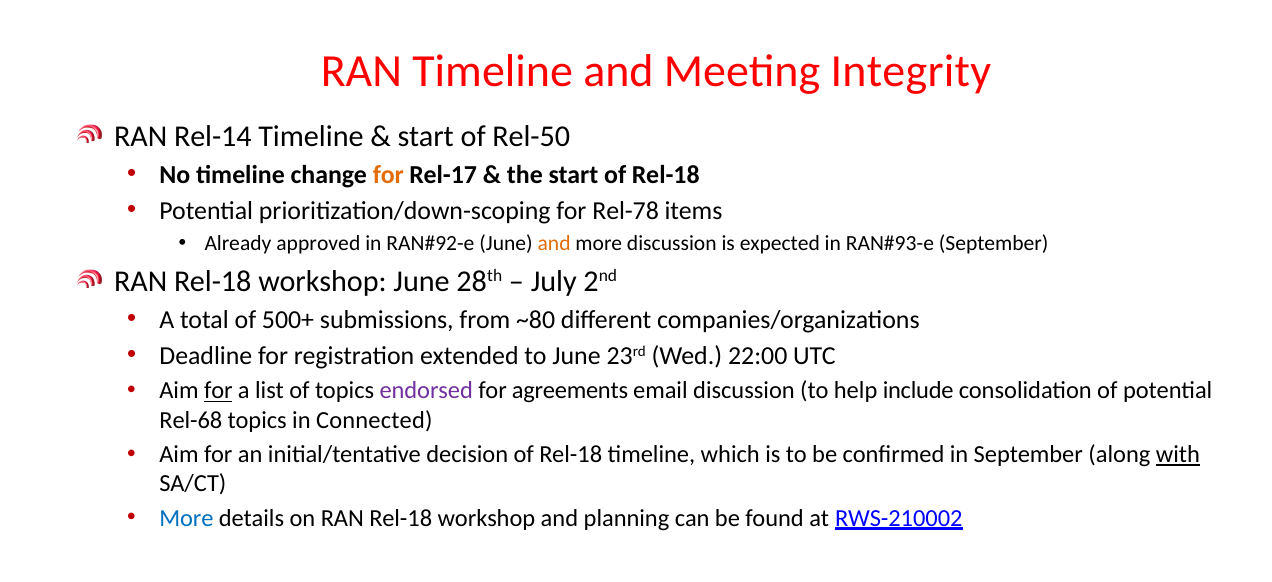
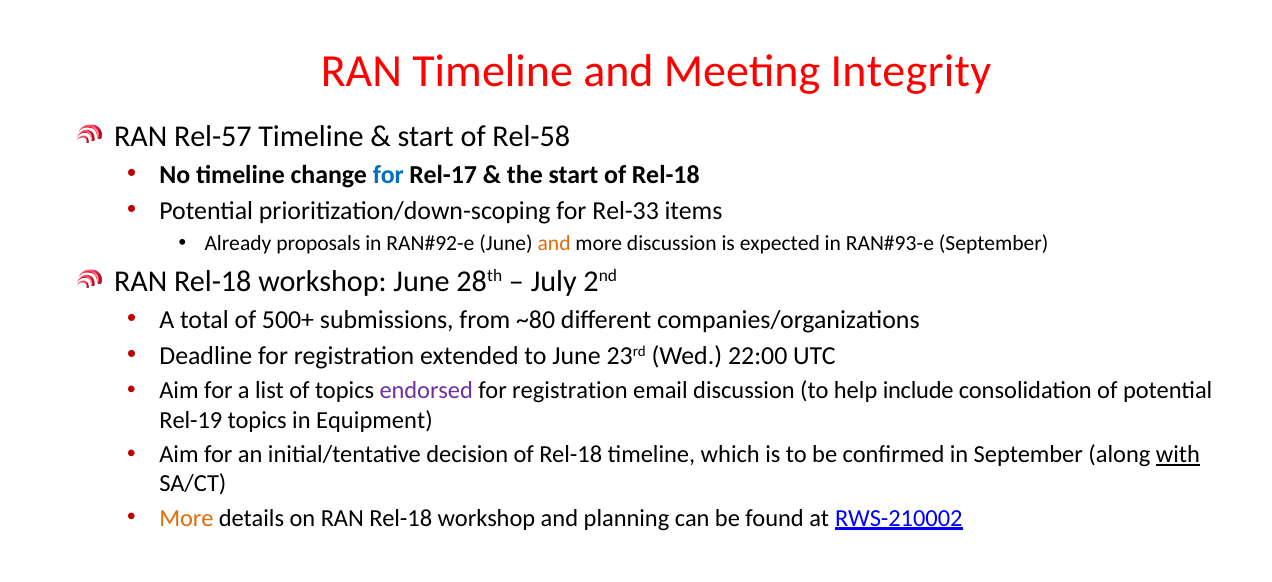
Rel-14: Rel-14 -> Rel-57
Rel-50: Rel-50 -> Rel-58
for at (388, 175) colour: orange -> blue
Rel-78: Rel-78 -> Rel-33
approved: approved -> proposals
for at (218, 391) underline: present -> none
agreements at (570, 391): agreements -> registration
Rel-68: Rel-68 -> Rel-19
Connected: Connected -> Equipment
More at (186, 518) colour: blue -> orange
